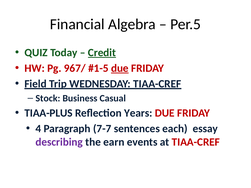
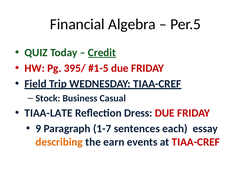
967/: 967/ -> 395/
due at (120, 68) underline: present -> none
TIAA-PLUS: TIAA-PLUS -> TIAA-LATE
Years: Years -> Dress
4: 4 -> 9
7-7: 7-7 -> 1-7
describing colour: purple -> orange
